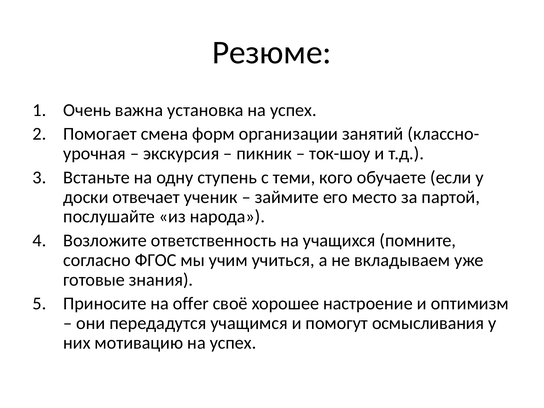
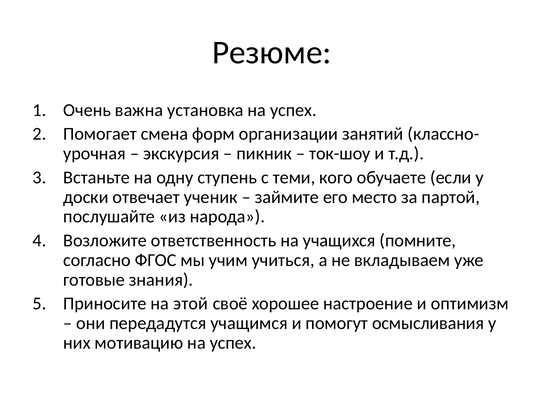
offer: offer -> этой
